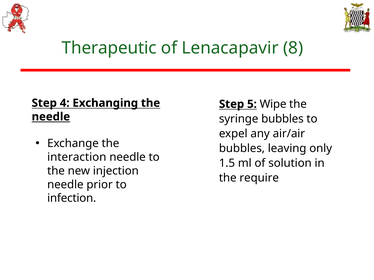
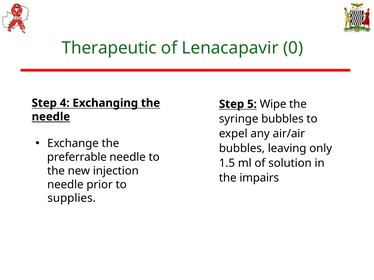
8: 8 -> 0
interaction: interaction -> preferrable
require: require -> impairs
infection: infection -> supplies
